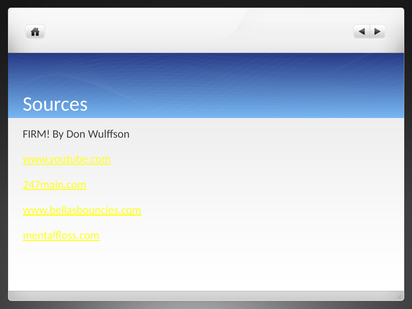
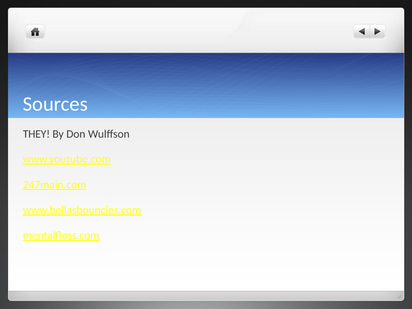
FIRM: FIRM -> THEY
